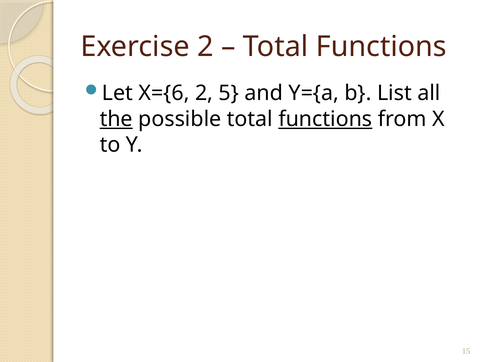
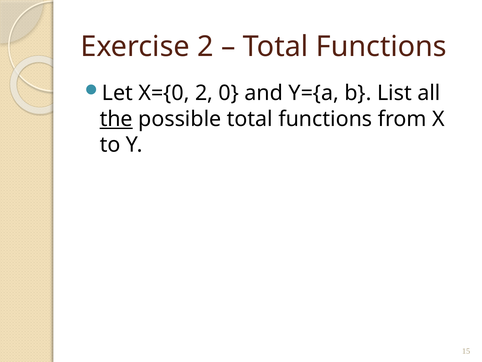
X={6: X={6 -> X={0
5: 5 -> 0
functions at (325, 119) underline: present -> none
